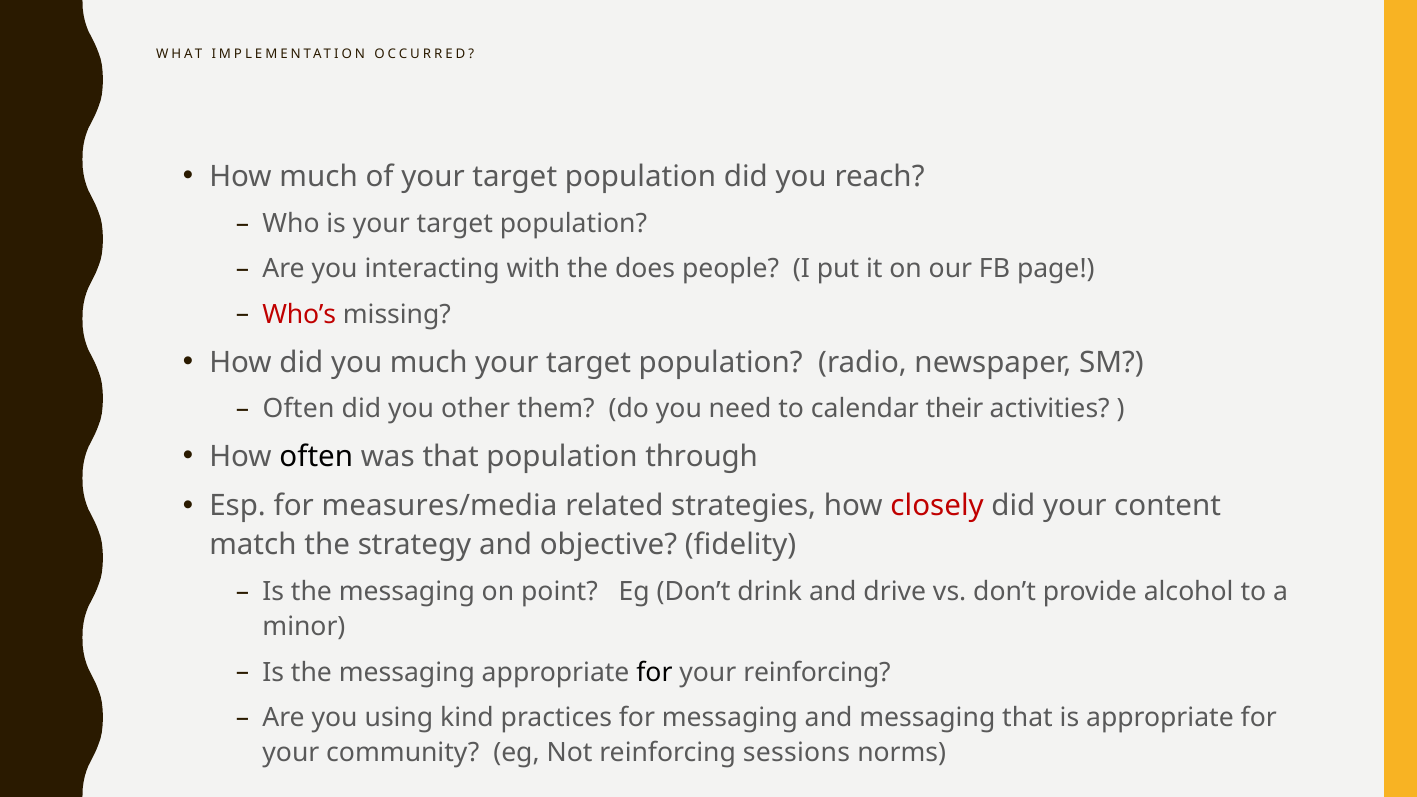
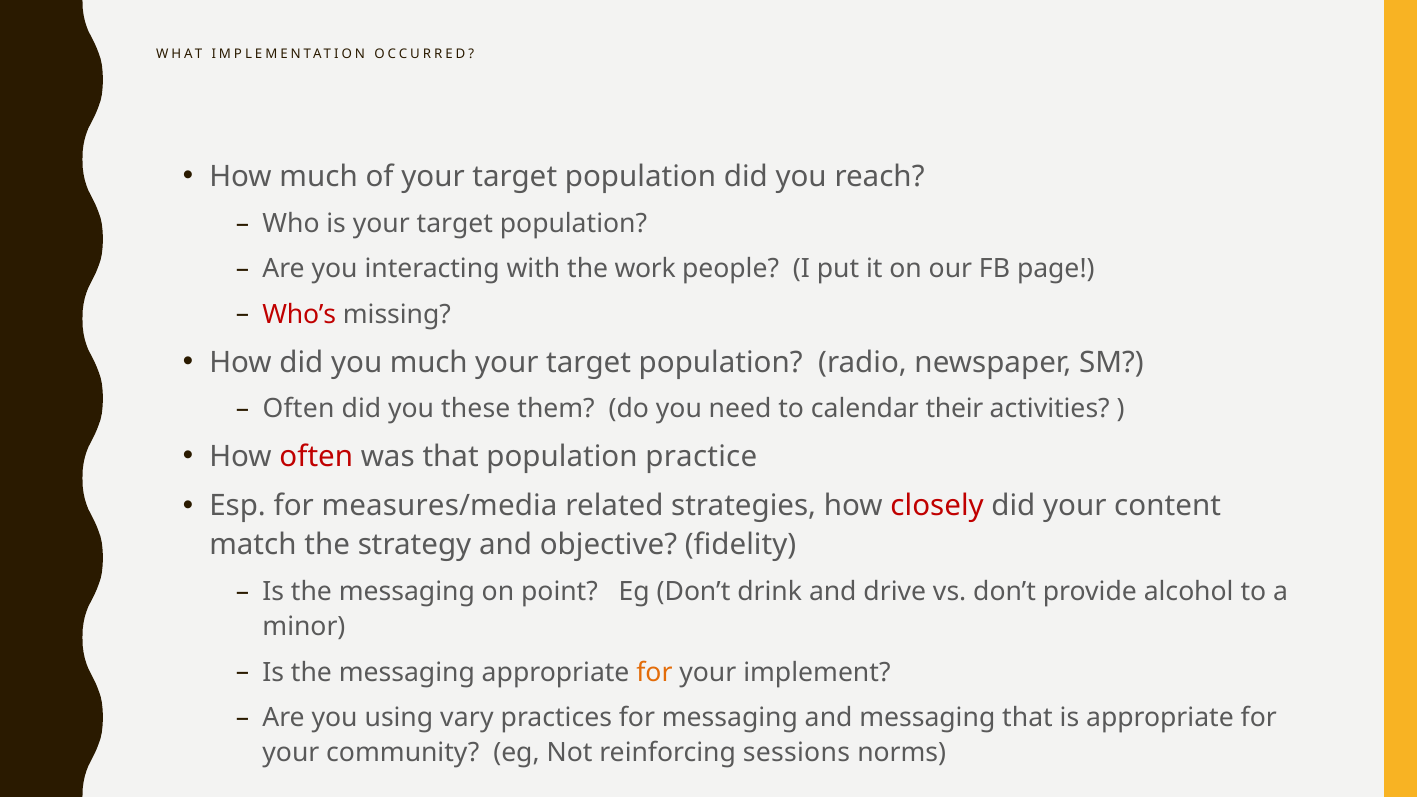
does: does -> work
other: other -> these
often at (316, 457) colour: black -> red
through: through -> practice
for at (654, 673) colour: black -> orange
your reinforcing: reinforcing -> implement
kind: kind -> vary
